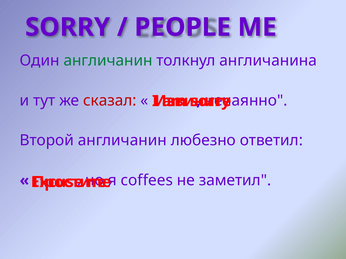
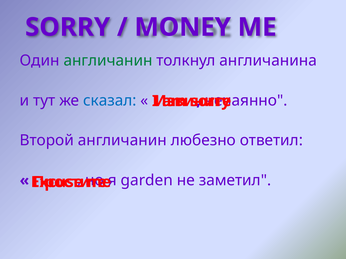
PEOPLE: PEOPLE -> MONEY
сказал colour: red -> blue
coffees: coffees -> garden
